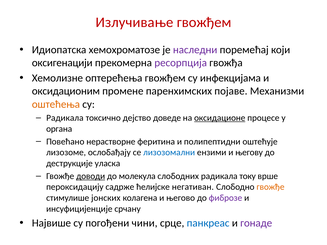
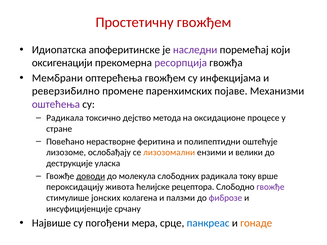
Излучивање: Излучивање -> Простетичну
хемохроматозе: хемохроматозе -> апоферитинске
Хемолизне: Хемолизне -> Мембрани
оксидационим: оксидационим -> реверзибилно
оштећења colour: orange -> purple
доведе: доведе -> метода
оксидационе underline: present -> none
органа: органа -> стране
лизозомални colour: blue -> orange
његову: његову -> велики
садрже: садрже -> живота
негативан: негативан -> рецептора
гвожђе at (271, 187) colour: orange -> purple
његово: његово -> палзми
чини: чини -> мера
гонаде colour: purple -> orange
